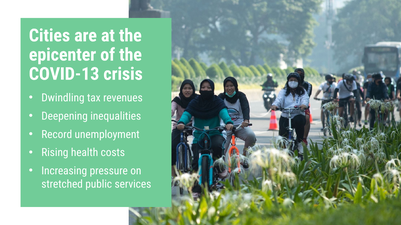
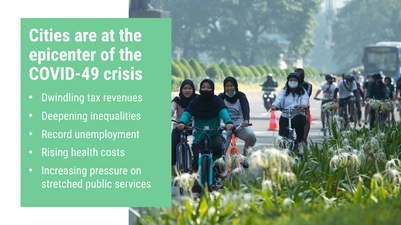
COVID-13: COVID-13 -> COVID-49
